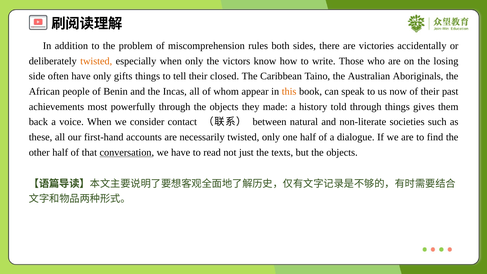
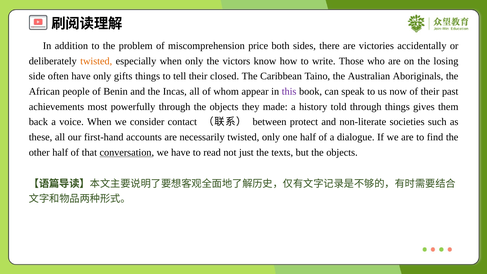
rules: rules -> price
this colour: orange -> purple
natural: natural -> protect
